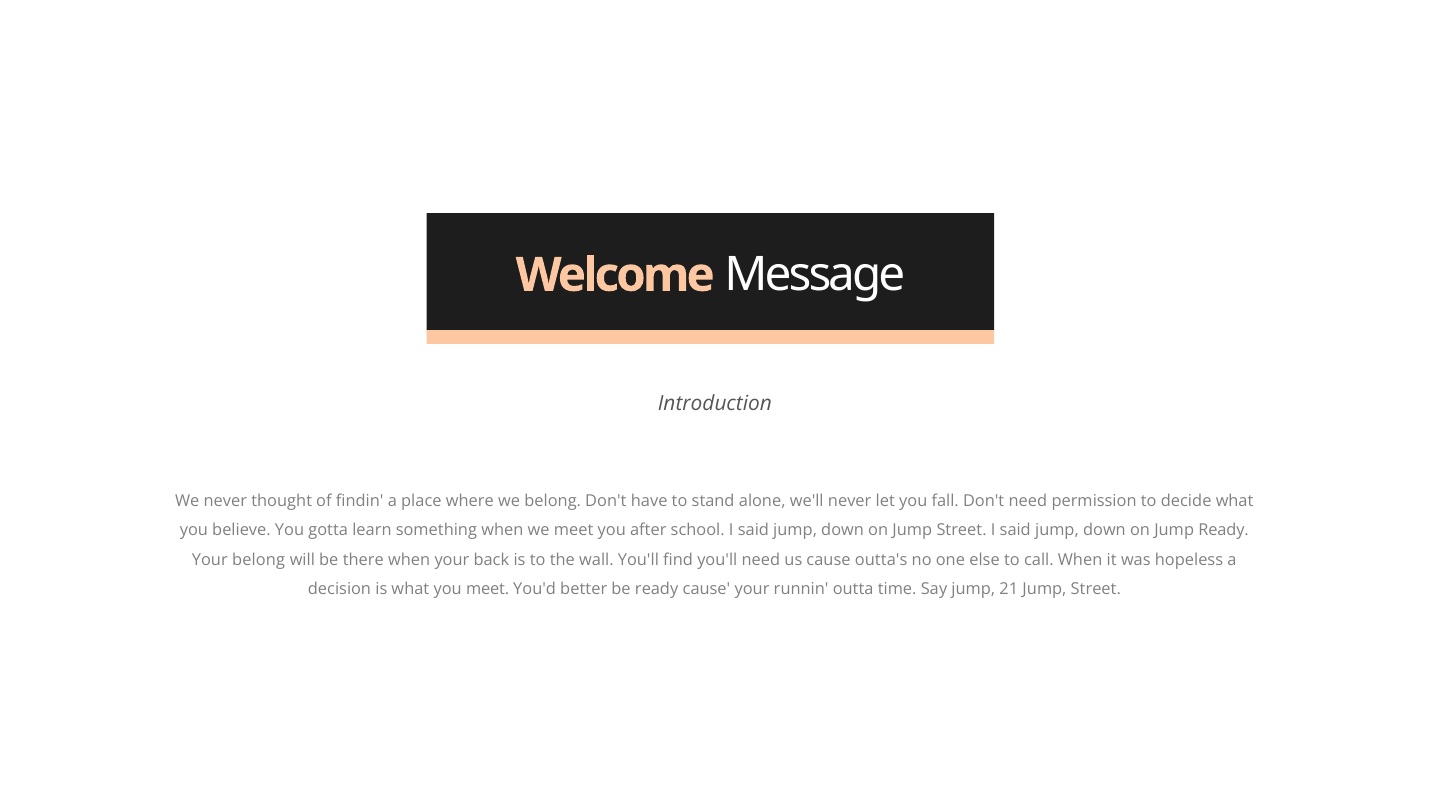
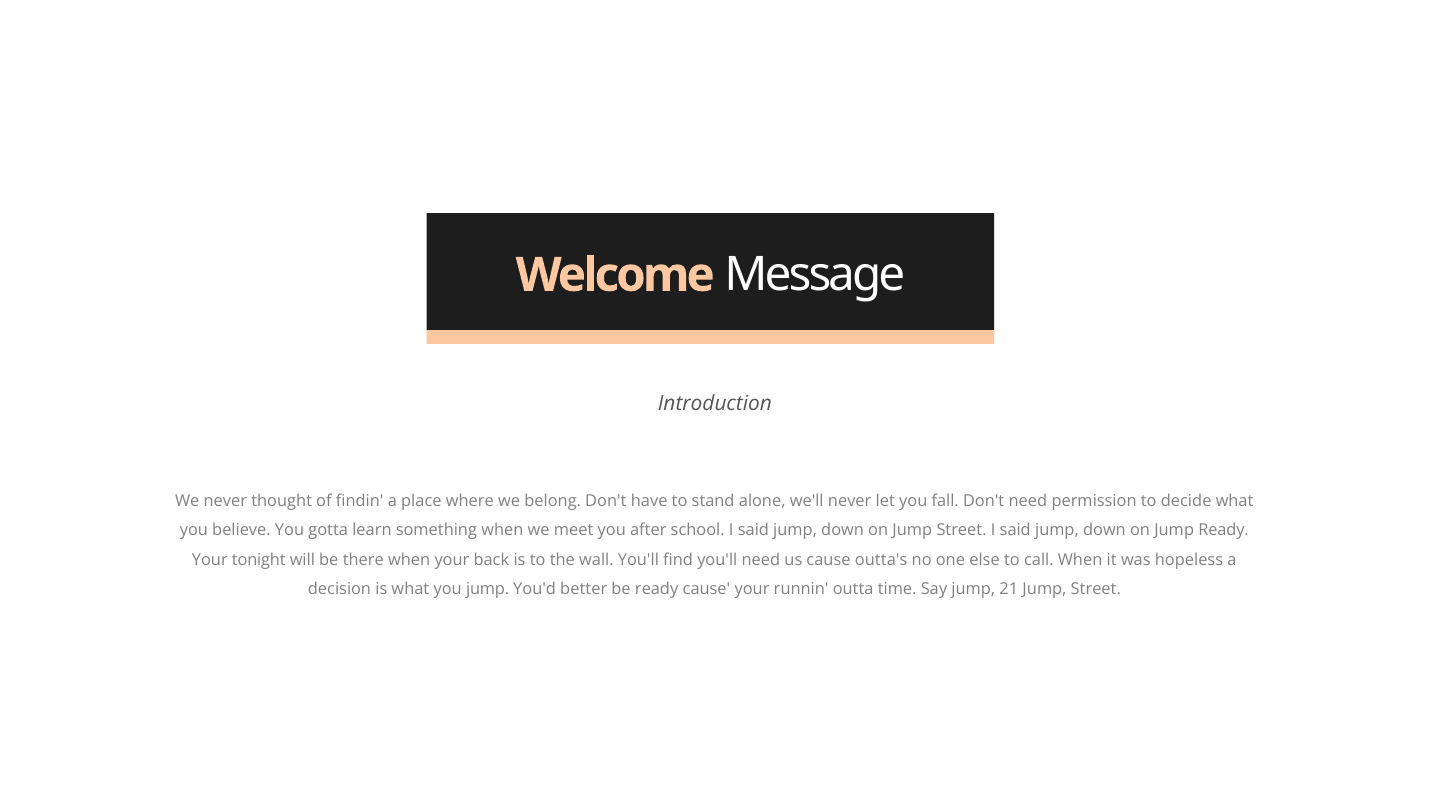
Your belong: belong -> tonight
you meet: meet -> jump
